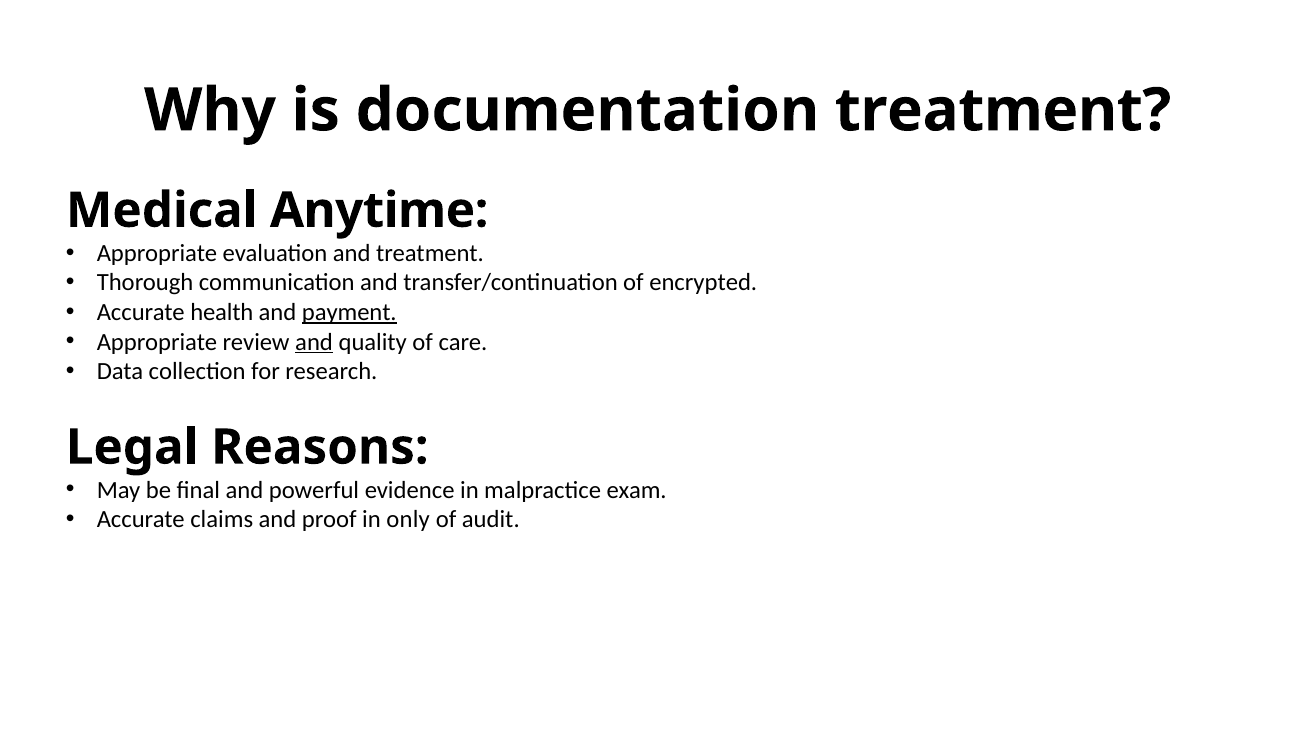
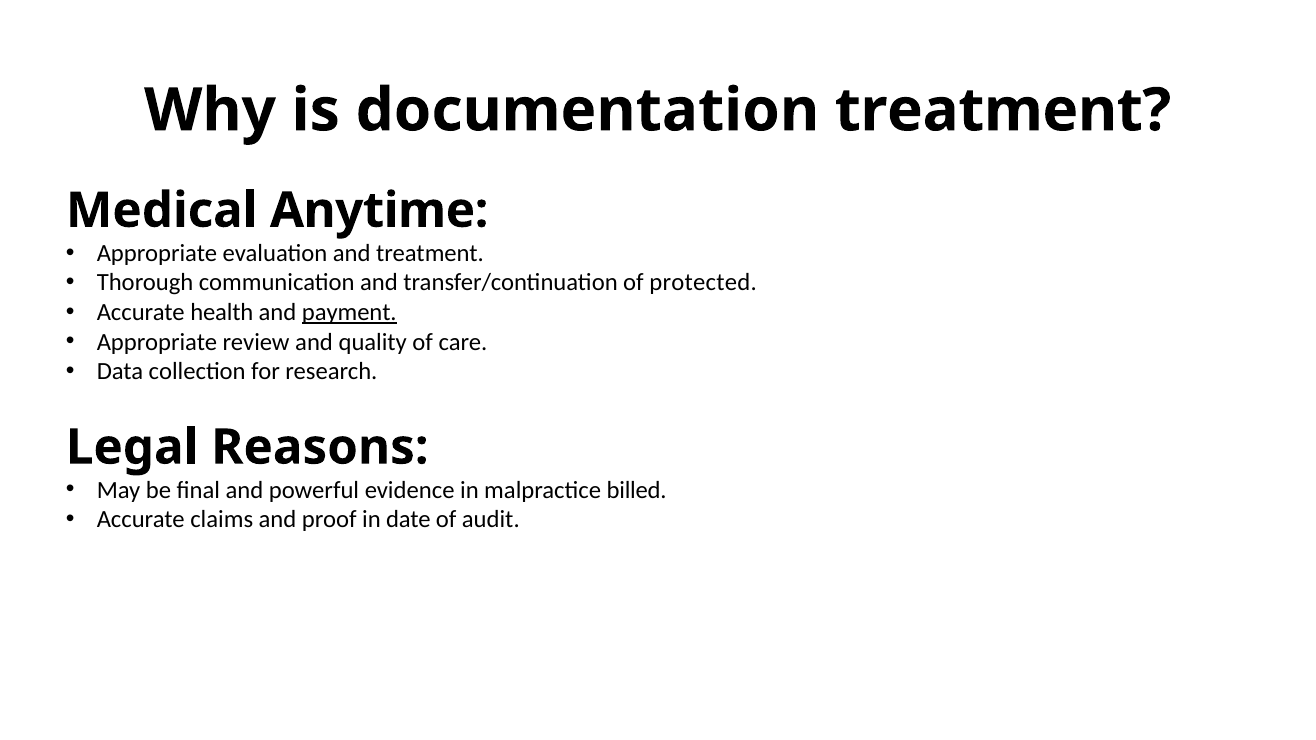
encrypted: encrypted -> protected
and at (314, 342) underline: present -> none
exam: exam -> billed
only: only -> date
